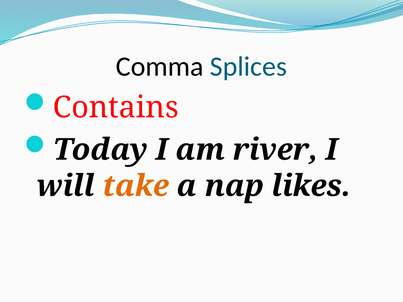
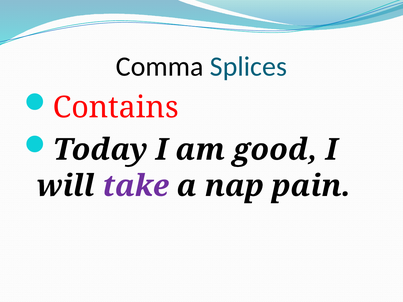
river: river -> good
take colour: orange -> purple
likes: likes -> pain
